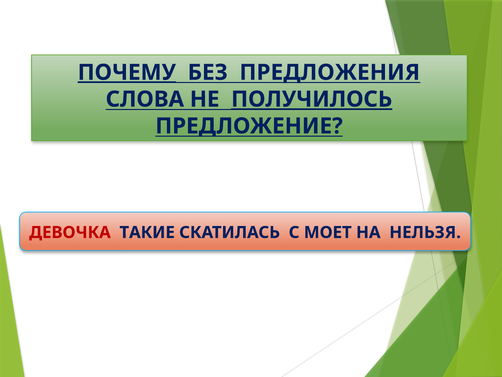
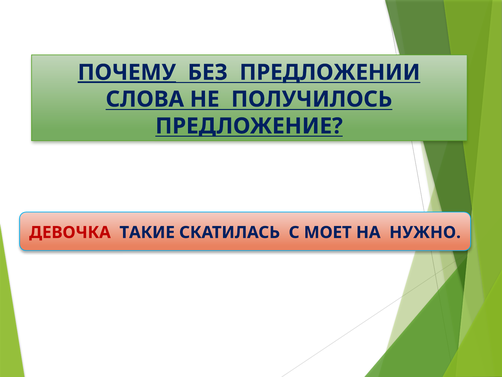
ПРЕДЛОЖЕНИЯ: ПРЕДЛОЖЕНИЯ -> ПРЕДЛОЖЕНИИ
ПОЛУЧИЛОСЬ underline: present -> none
НЕЛЬЗЯ: НЕЛЬЗЯ -> НУЖНО
